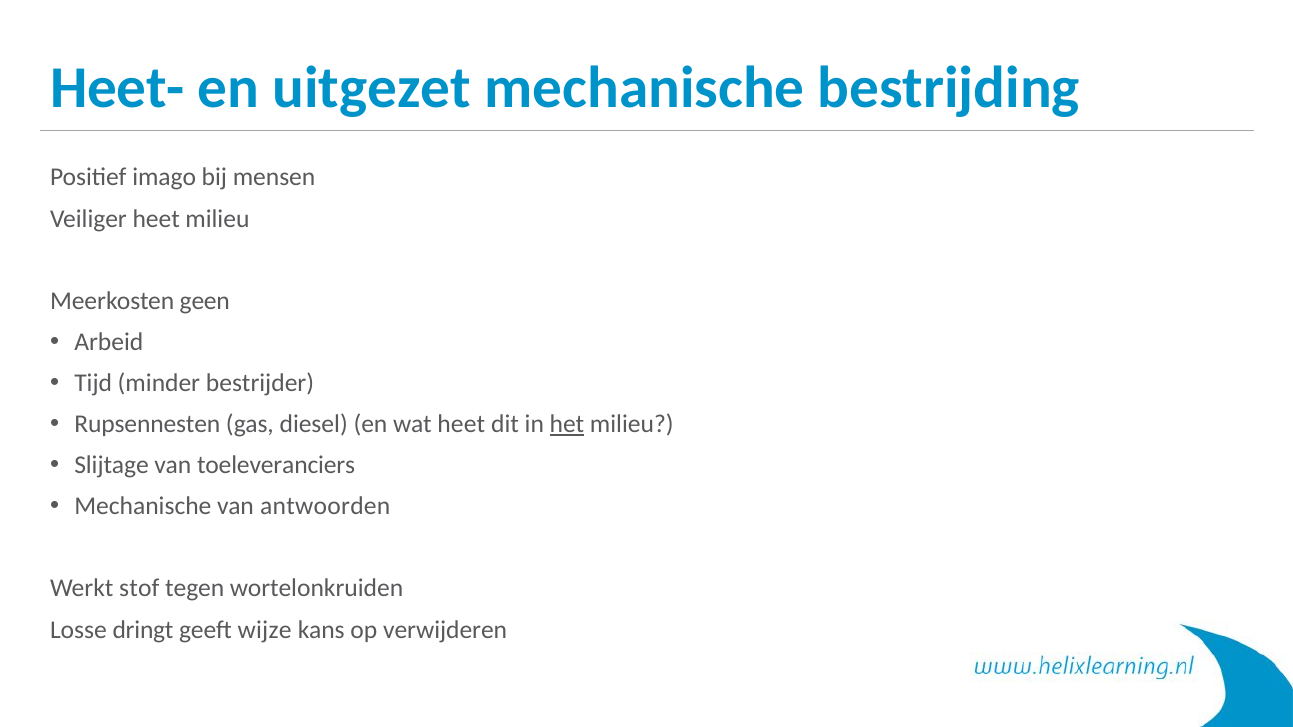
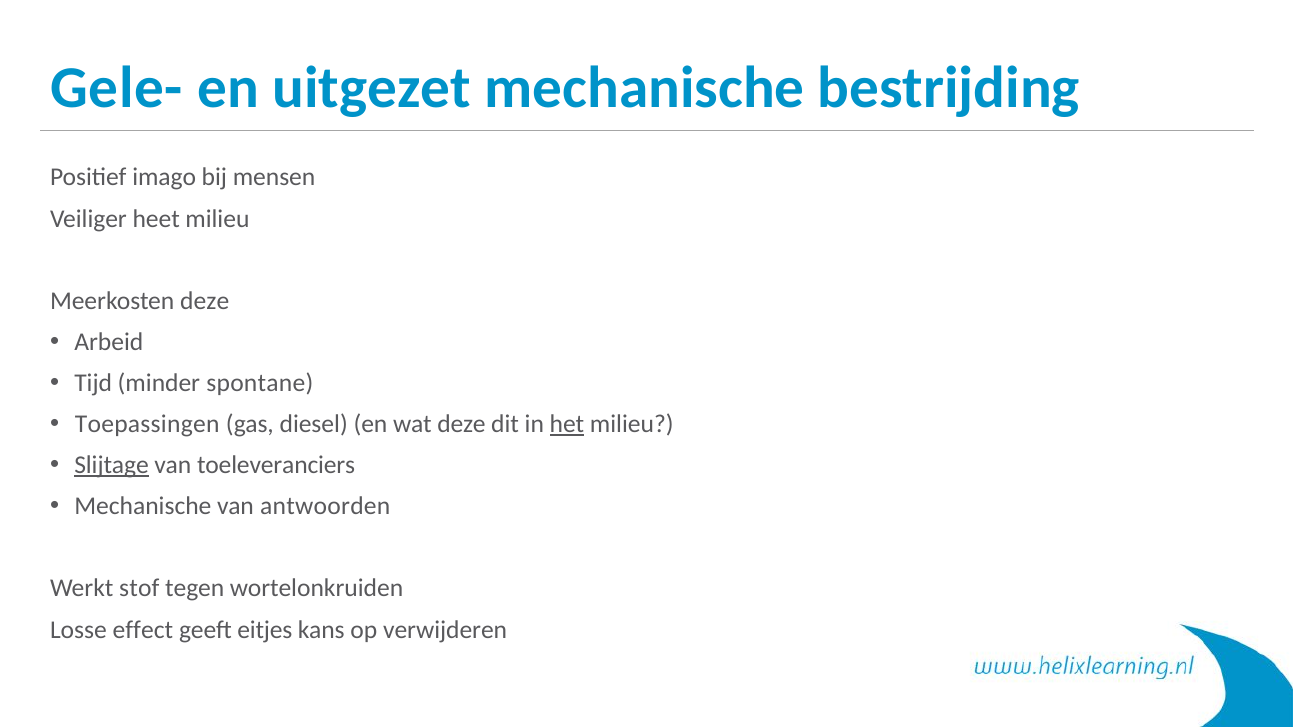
Heet-: Heet- -> Gele-
Meerkosten geen: geen -> deze
bestrijder: bestrijder -> spontane
Rupsennesten: Rupsennesten -> Toepassingen
wat heet: heet -> deze
Slijtage underline: none -> present
dringt: dringt -> effect
wijze: wijze -> eitjes
